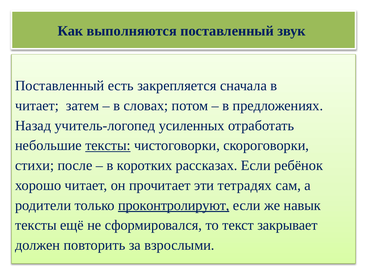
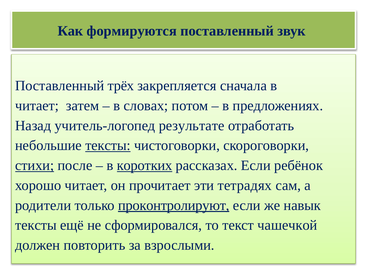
выполняются: выполняются -> формируются
есть: есть -> трёх
усиленных: усиленных -> результате
стихи underline: none -> present
коротких underline: none -> present
закрывает: закрывает -> чашечкой
